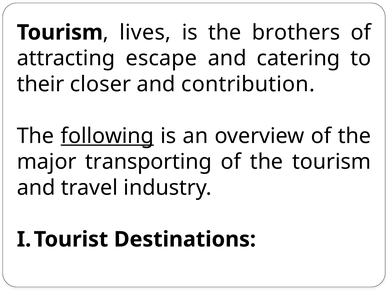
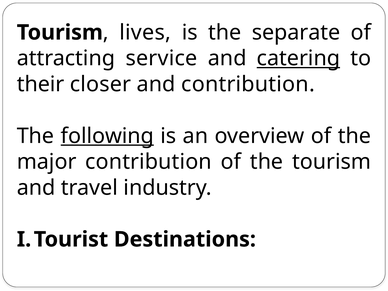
brothers: brothers -> separate
escape: escape -> service
catering underline: none -> present
major transporting: transporting -> contribution
